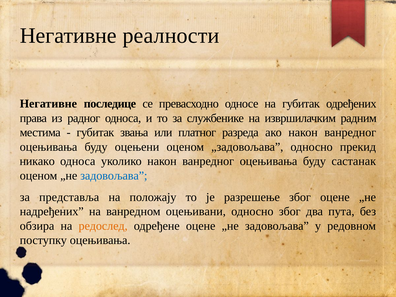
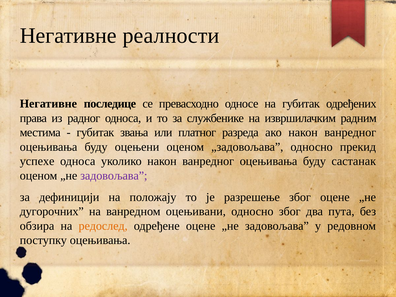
никако: никако -> успехе
задовољава at (114, 176) colour: blue -> purple
представља: представља -> дефиницији
надређених: надређених -> дугорочних
